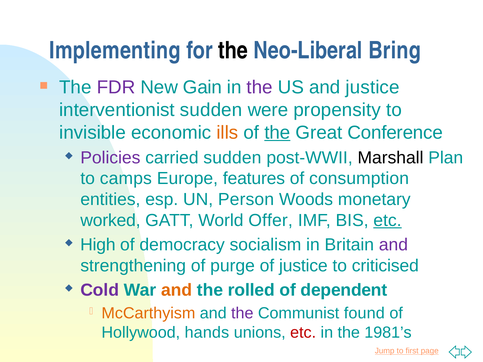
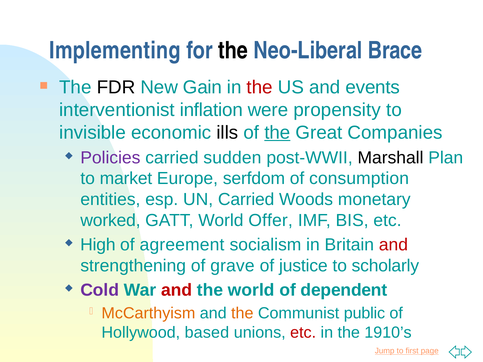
Bring: Bring -> Brace
FDR colour: purple -> black
the at (260, 87) colour: purple -> red
and justice: justice -> events
interventionist sudden: sudden -> inflation
ills colour: orange -> black
Conference: Conference -> Companies
camps: camps -> market
features: features -> serfdom
UN Person: Person -> Carried
etc at (387, 220) underline: present -> none
democracy: democracy -> agreement
and at (393, 245) colour: purple -> red
purge: purge -> grave
criticised: criticised -> scholarly
and at (177, 290) colour: orange -> red
the rolled: rolled -> world
the at (242, 313) colour: purple -> orange
found: found -> public
hands: hands -> based
1981’s: 1981’s -> 1910’s
